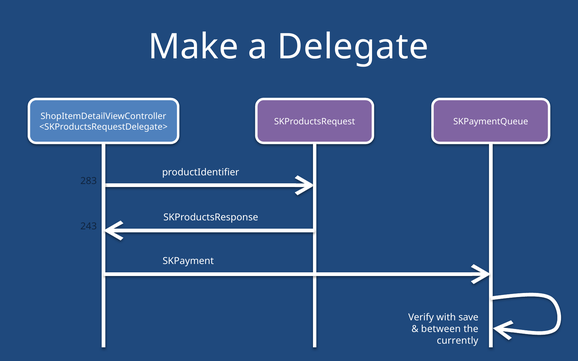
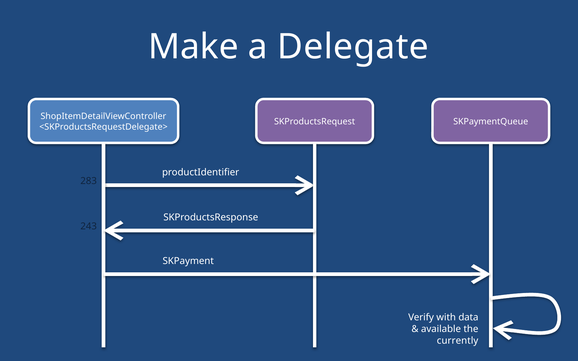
save: save -> data
between: between -> available
